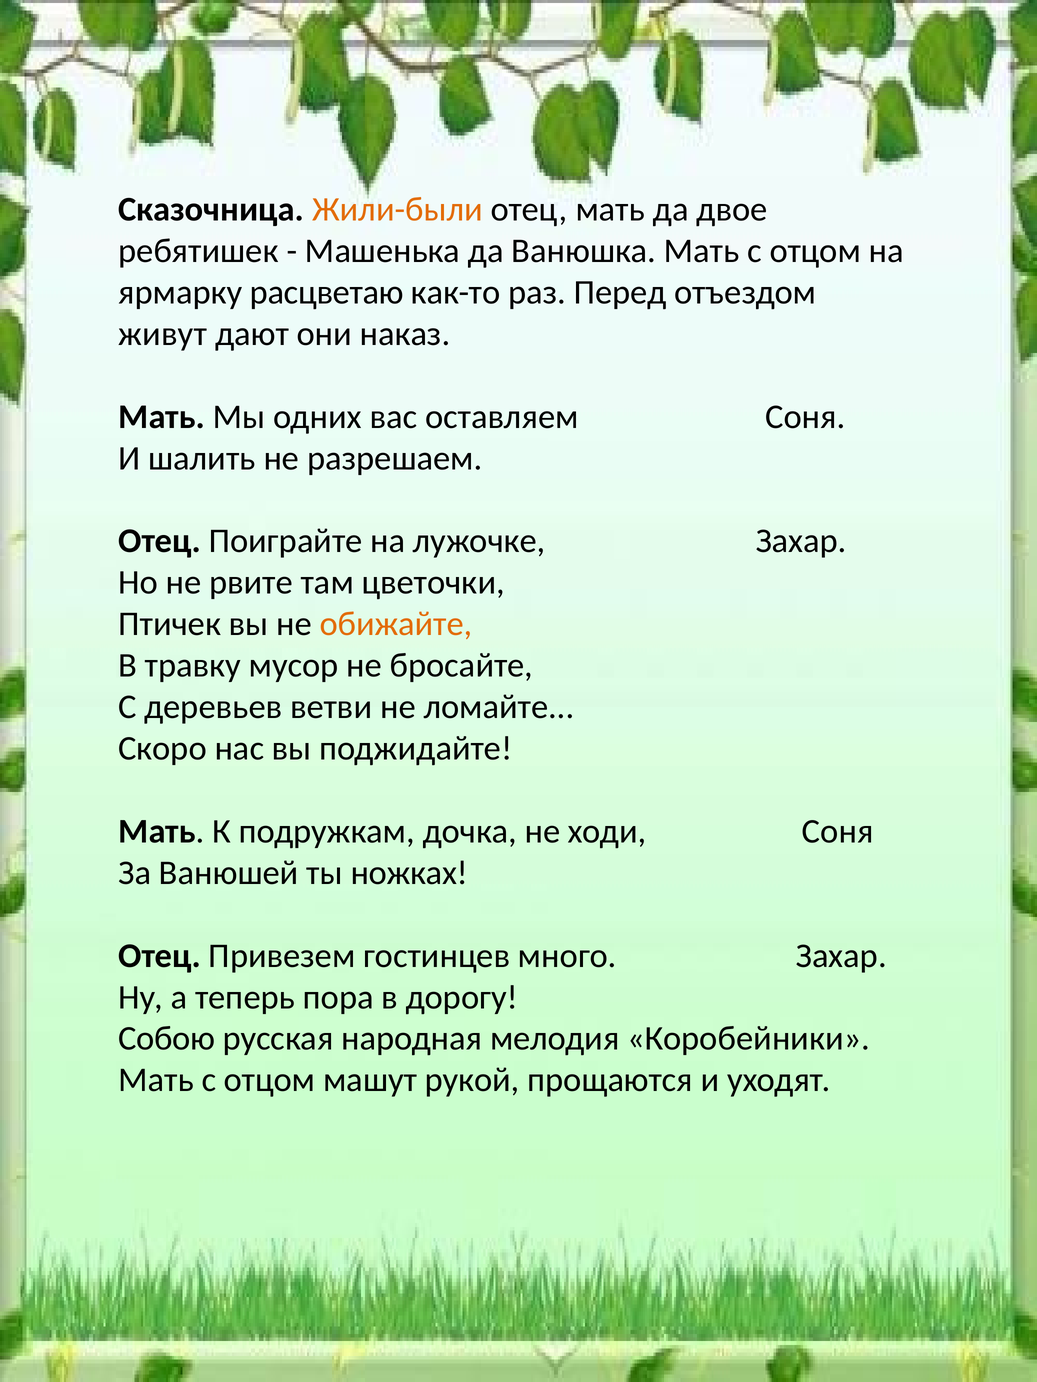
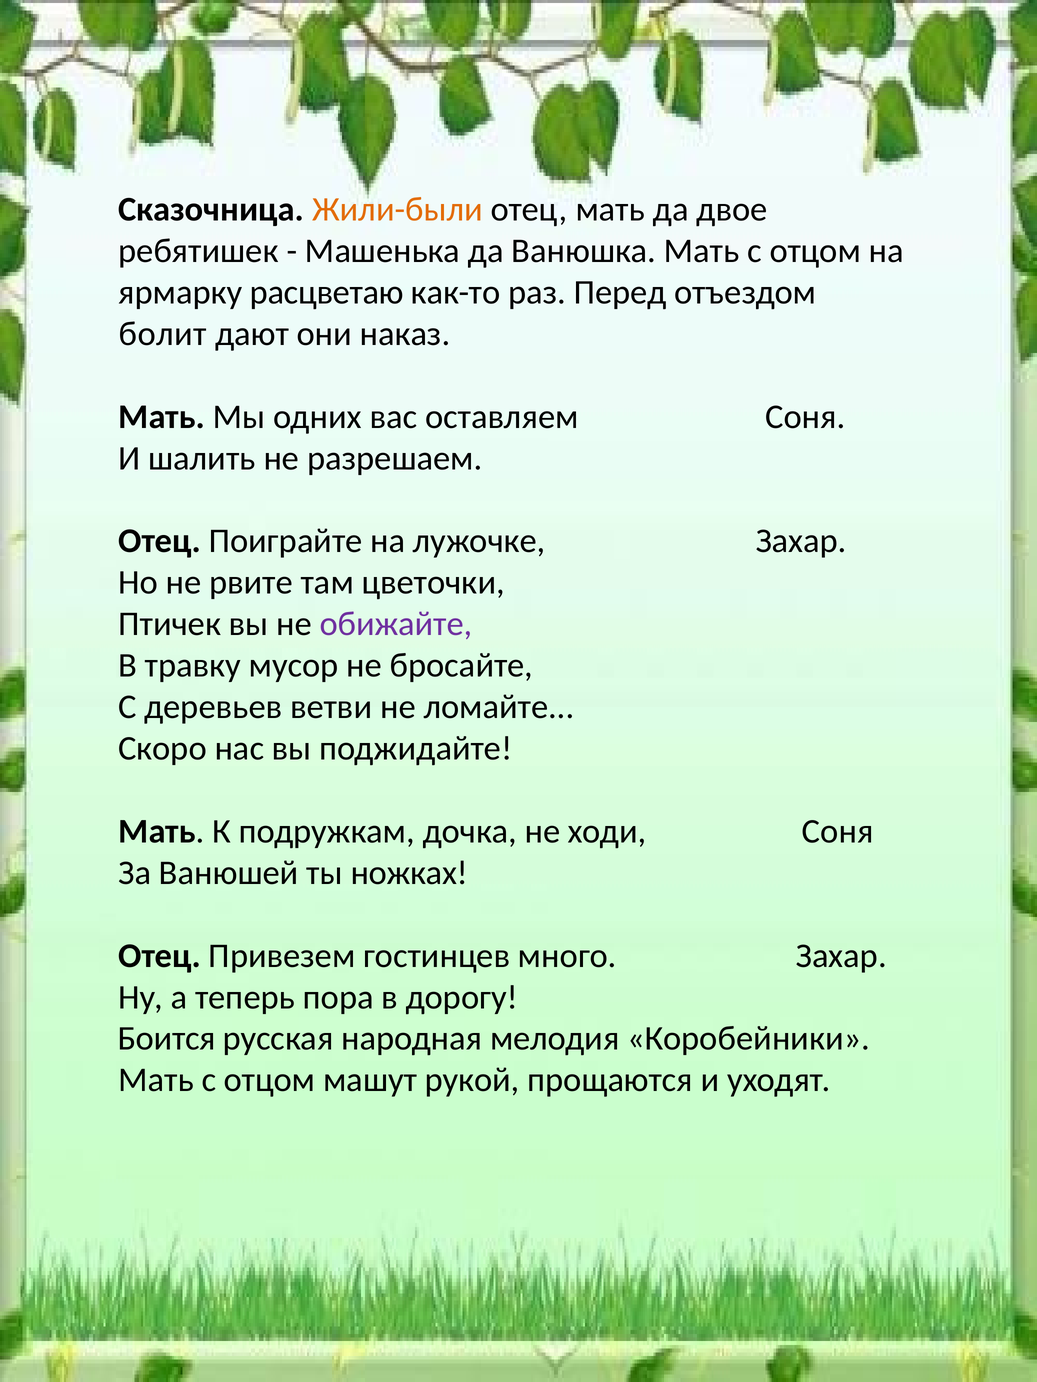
живут: живут -> болит
обижайте colour: orange -> purple
Собою: Собою -> Боится
